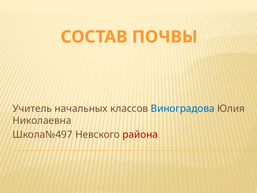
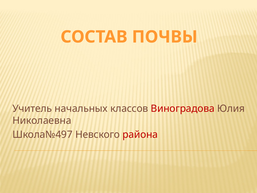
Виноградова colour: blue -> red
